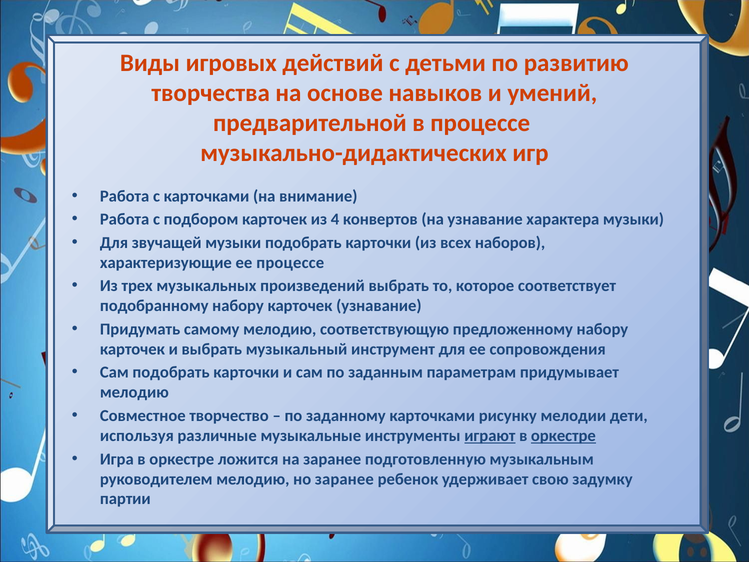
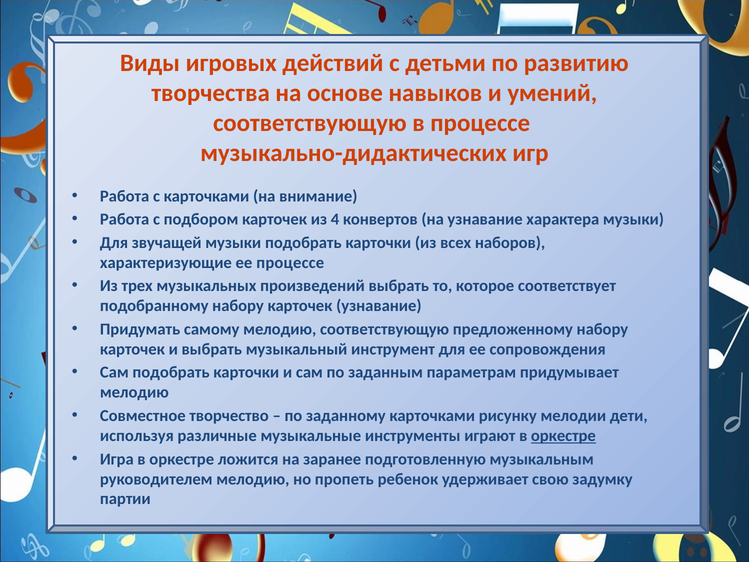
предварительной at (310, 123): предварительной -> соответствующую
играют underline: present -> none
но заранее: заранее -> пропеть
